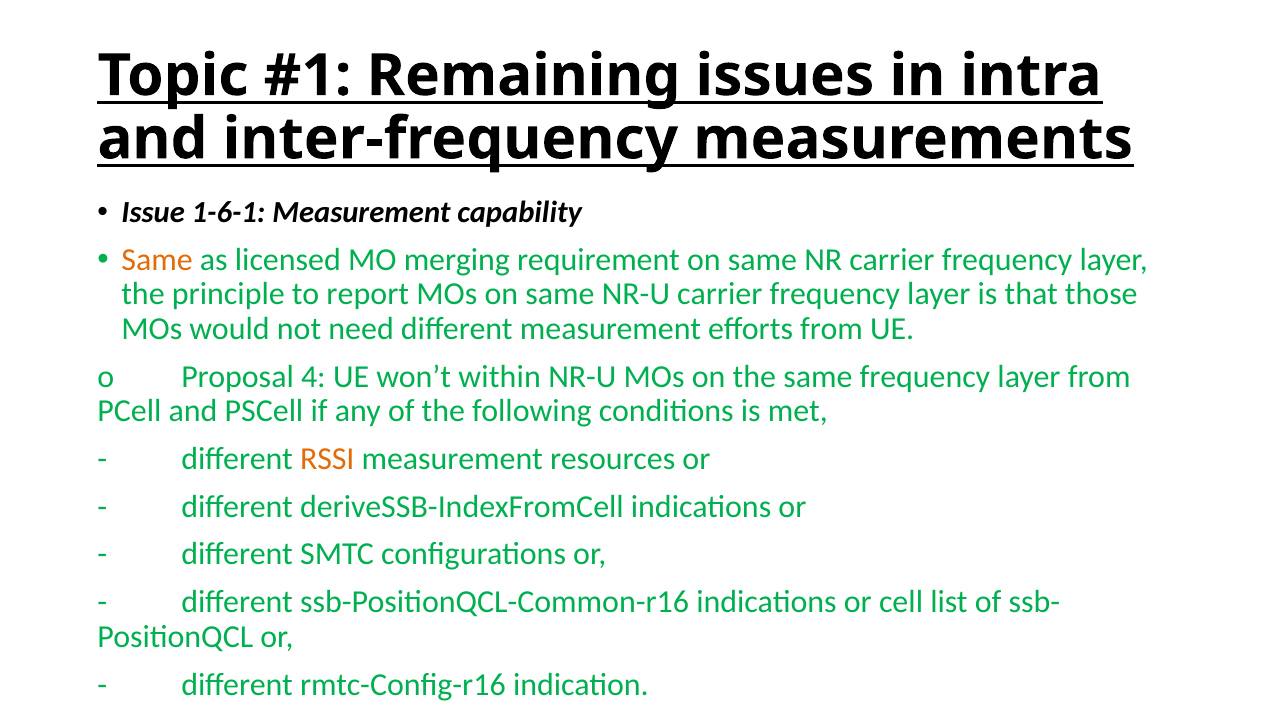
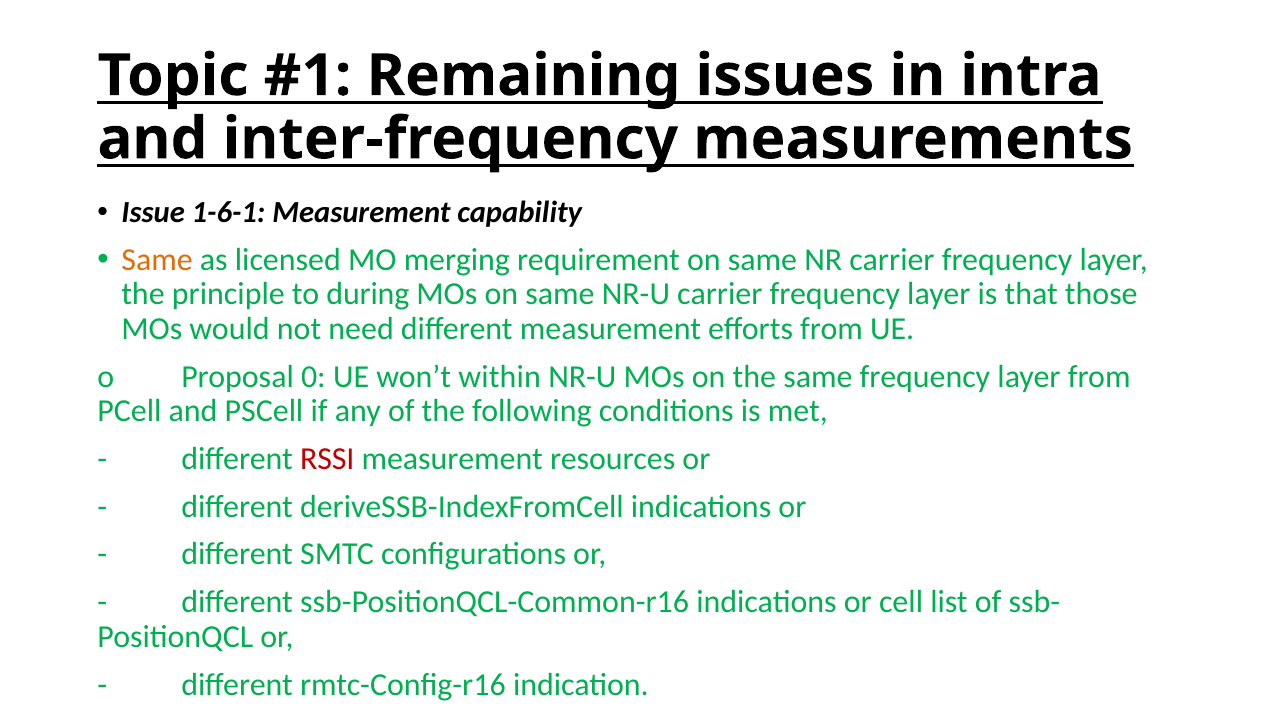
report: report -> during
4: 4 -> 0
RSSI colour: orange -> red
